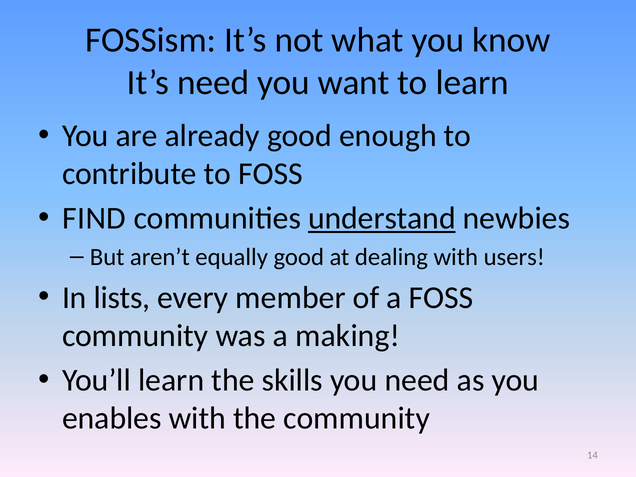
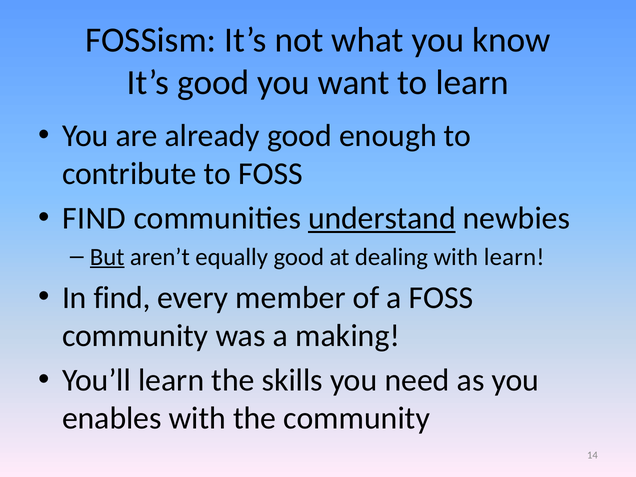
It’s need: need -> good
But underline: none -> present
with users: users -> learn
In lists: lists -> find
